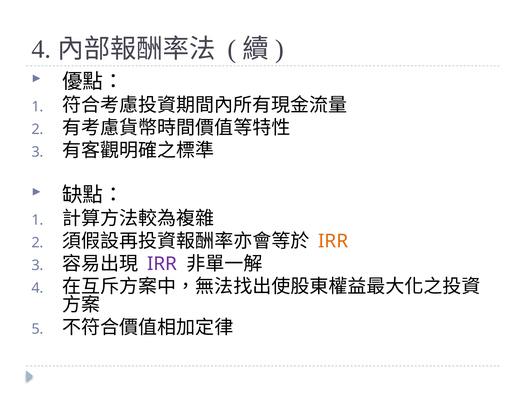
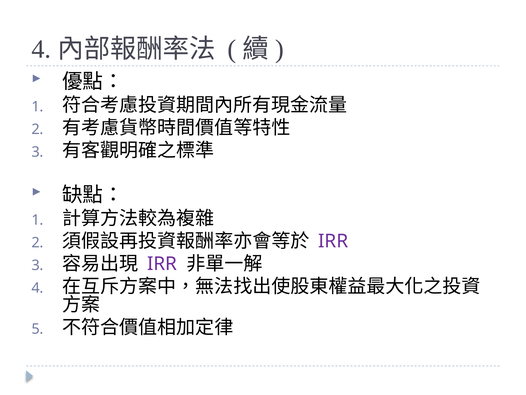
IRR at (333, 241) colour: orange -> purple
